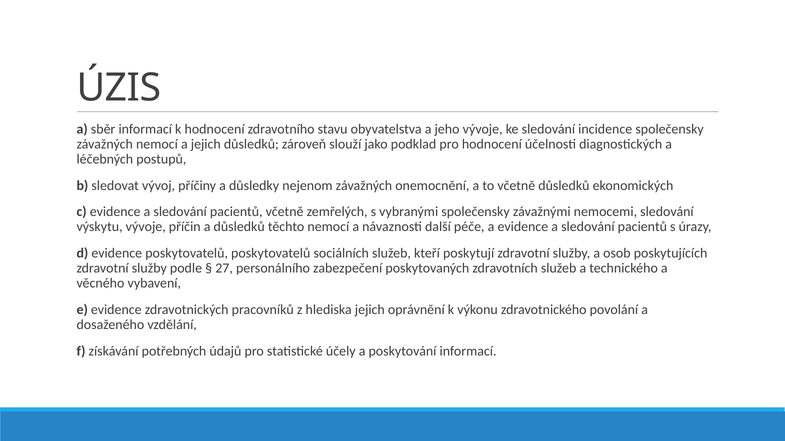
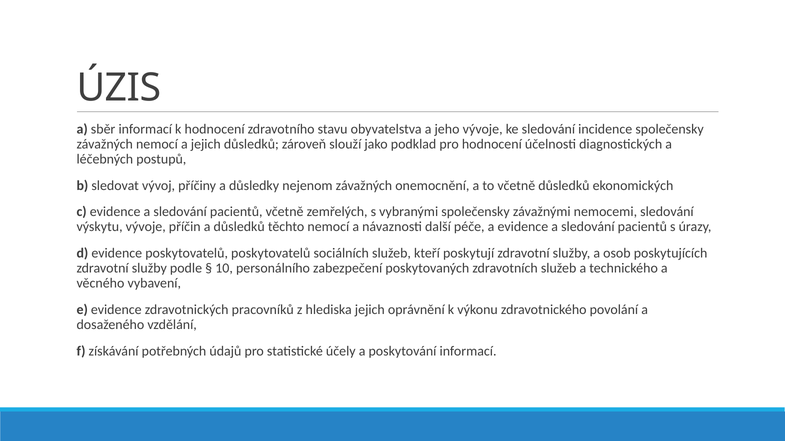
27: 27 -> 10
